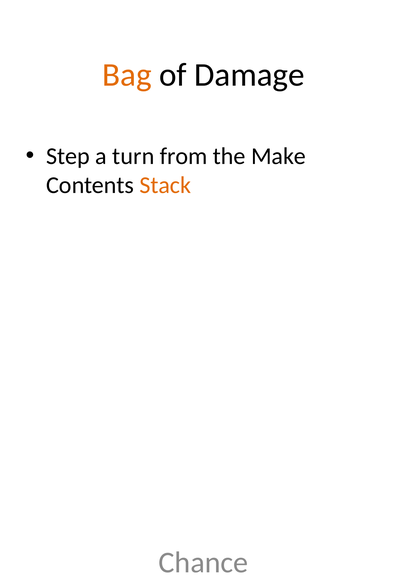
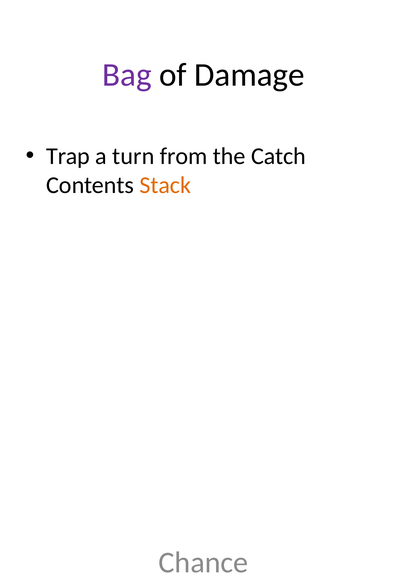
Bag colour: orange -> purple
Step: Step -> Trap
Make: Make -> Catch
